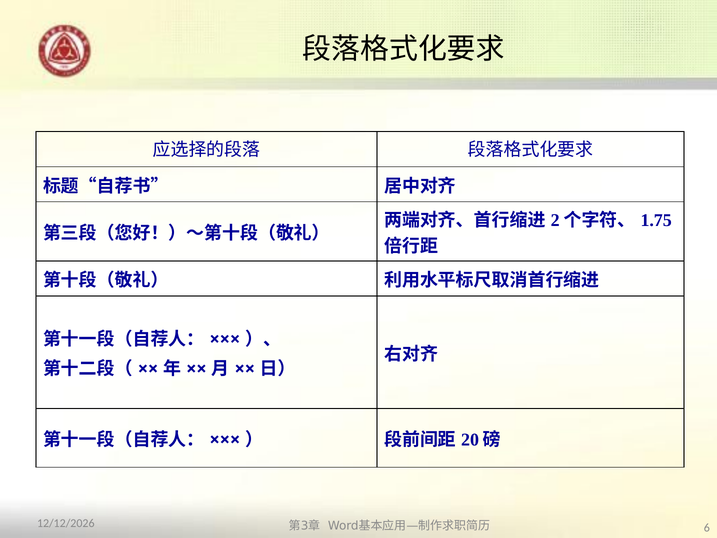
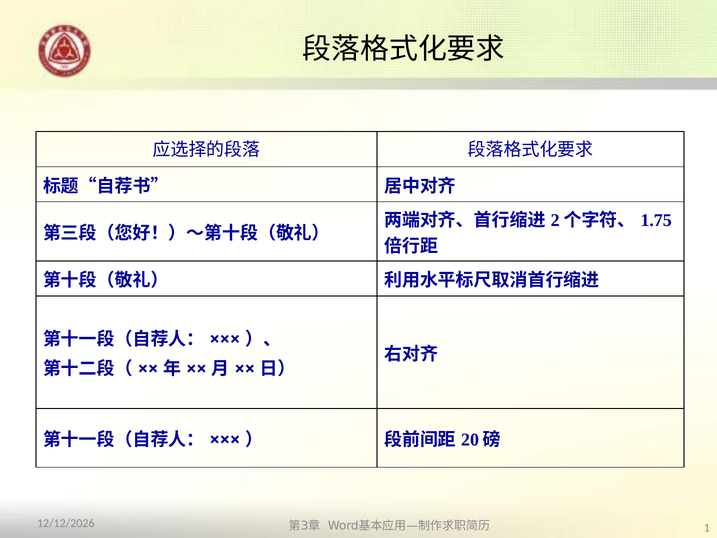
6: 6 -> 1
